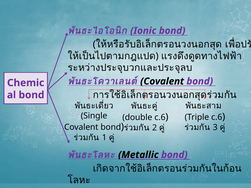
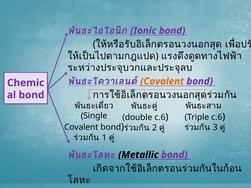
Covalent at (162, 81) colour: black -> orange
